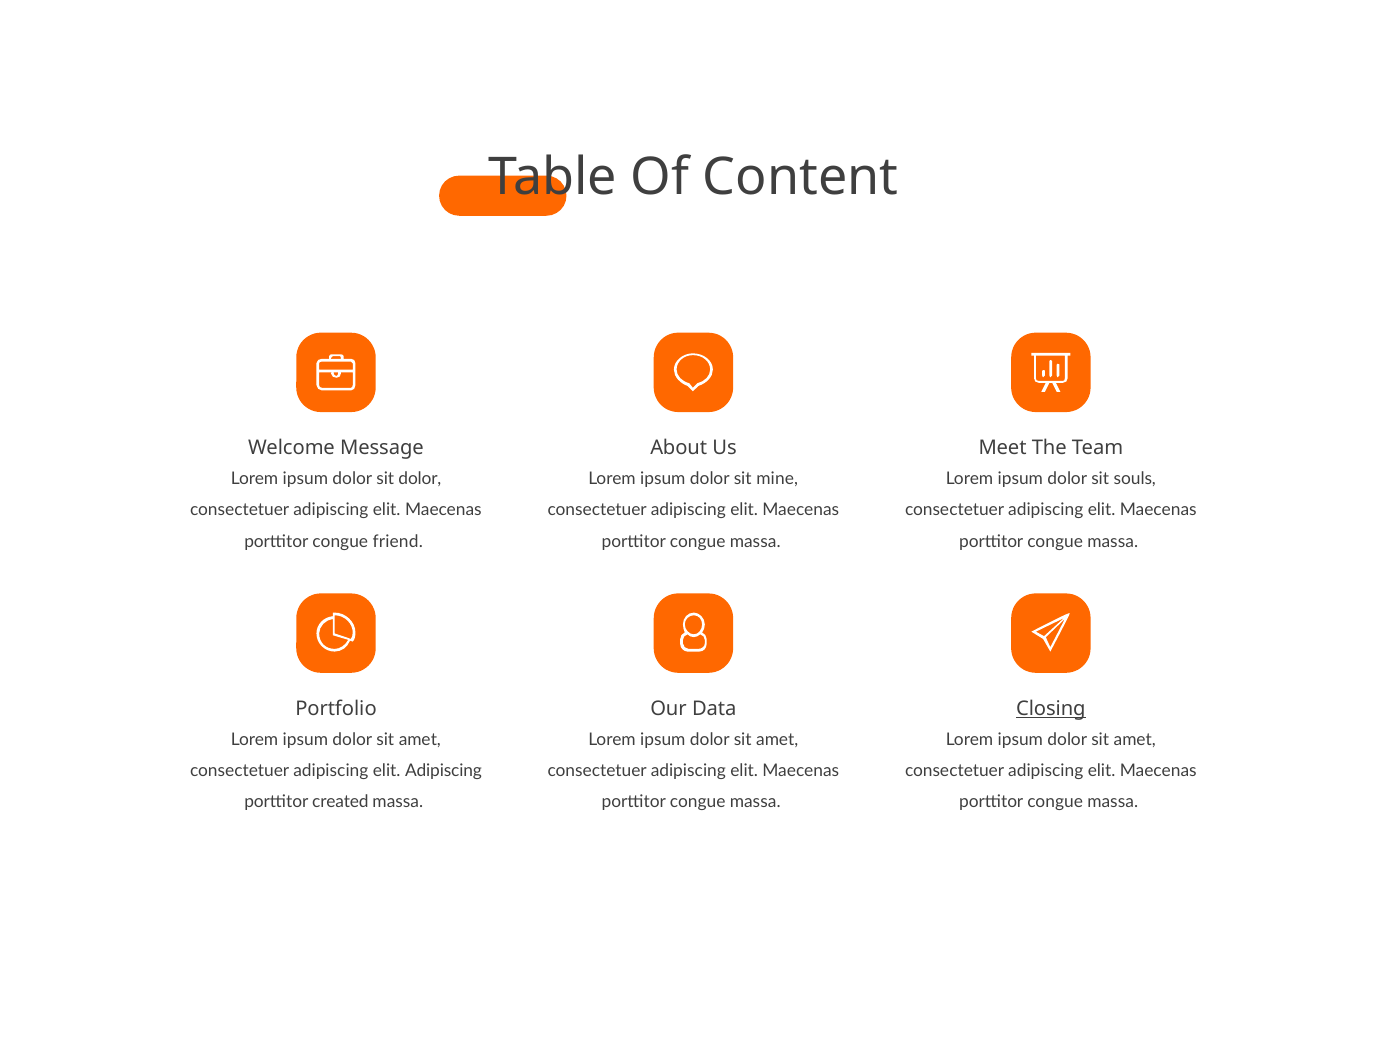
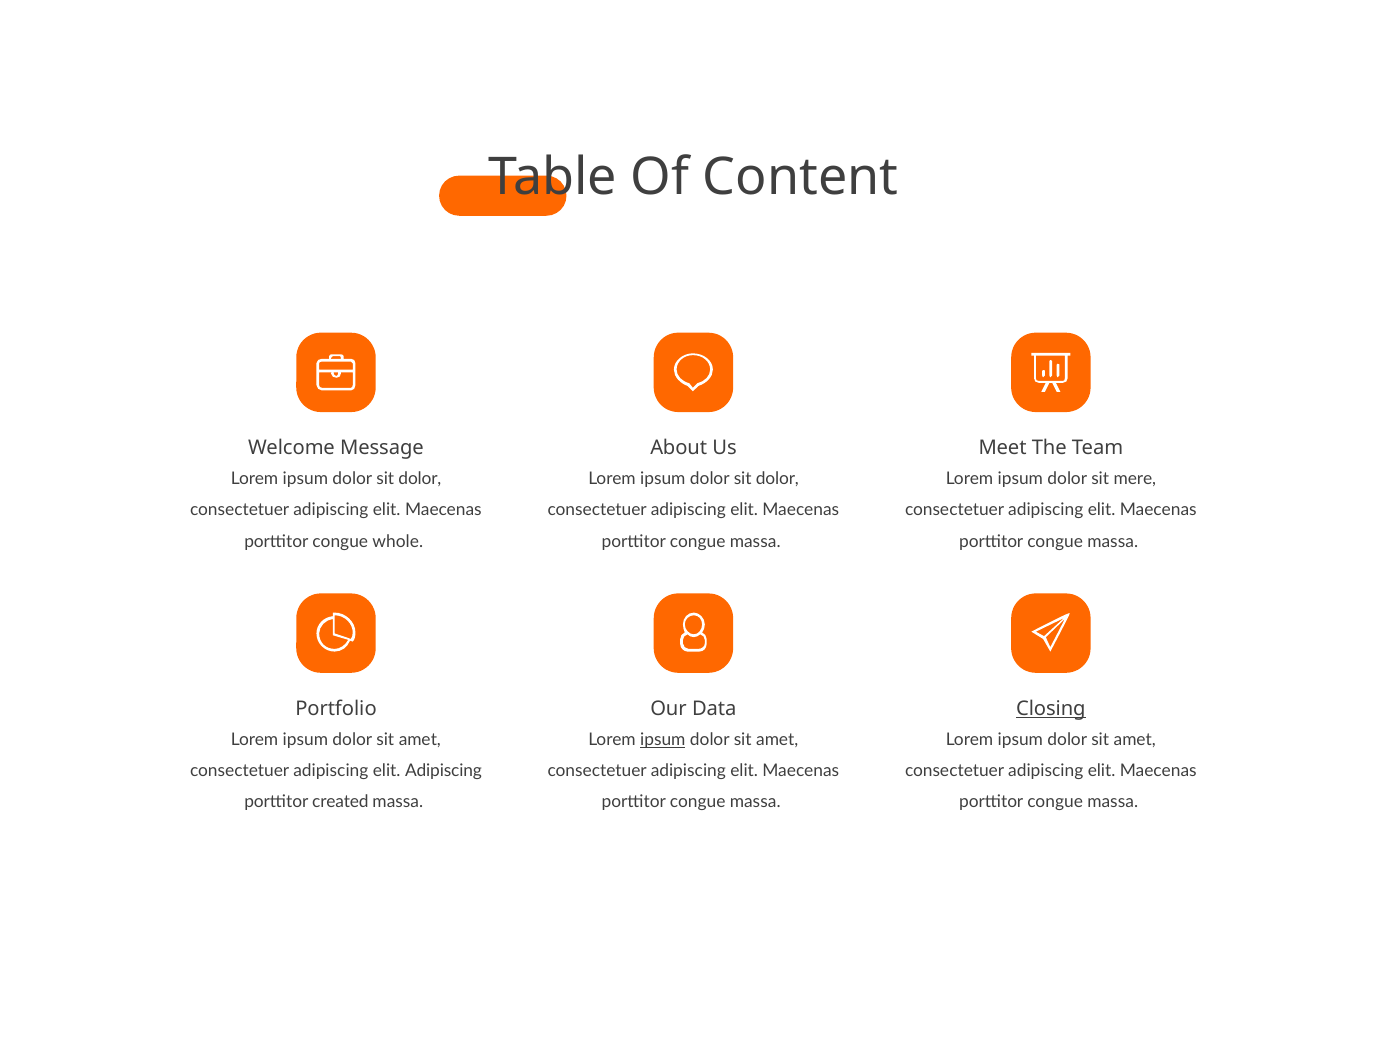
mine at (777, 479): mine -> dolor
souls: souls -> mere
friend: friend -> whole
ipsum at (663, 740) underline: none -> present
